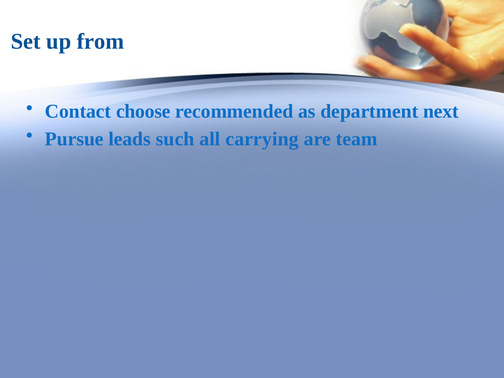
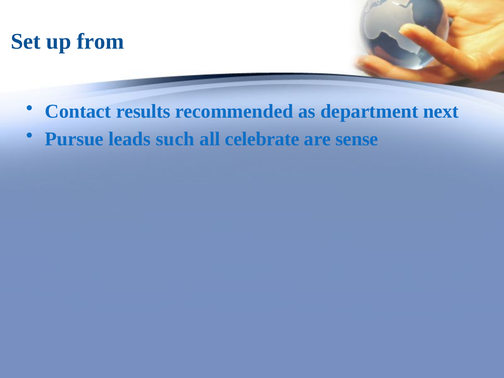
choose: choose -> results
carrying: carrying -> celebrate
team: team -> sense
